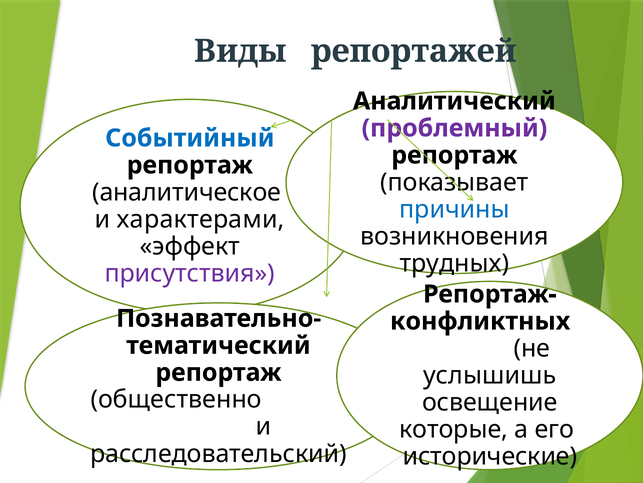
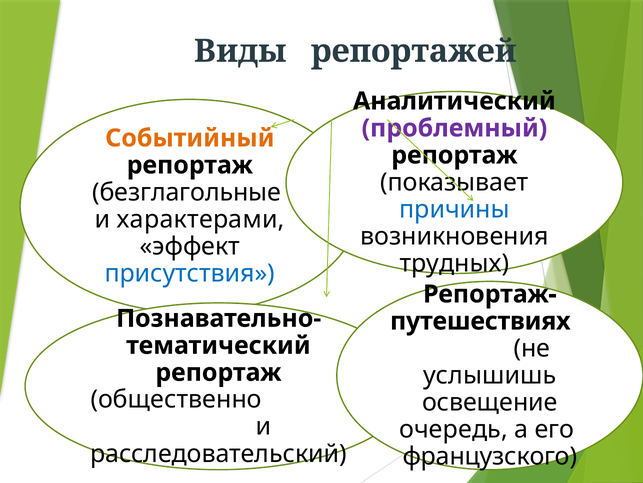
Событийный colour: blue -> orange
аналитическое: аналитическое -> безглагольные
присутствия colour: purple -> blue
конфликтных: конфликтных -> путешествиях
которые: которые -> очередь
исторические: исторические -> французского
